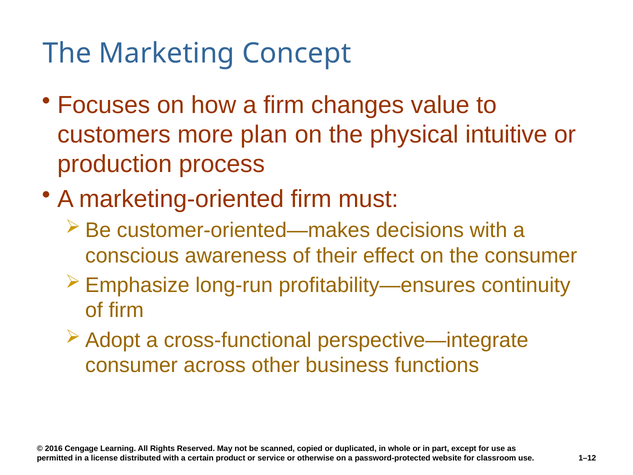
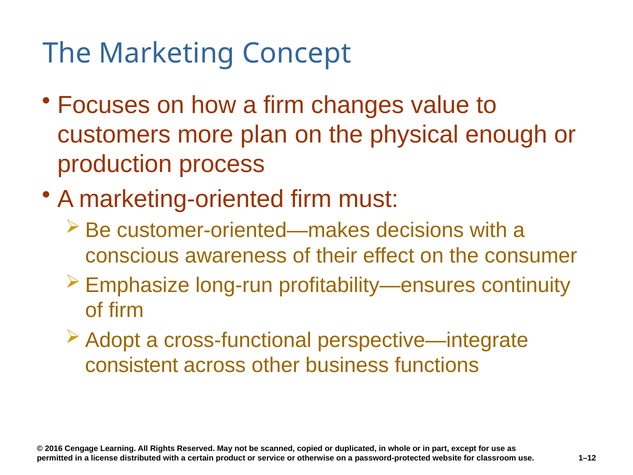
intuitive: intuitive -> enough
consumer at (131, 365): consumer -> consistent
